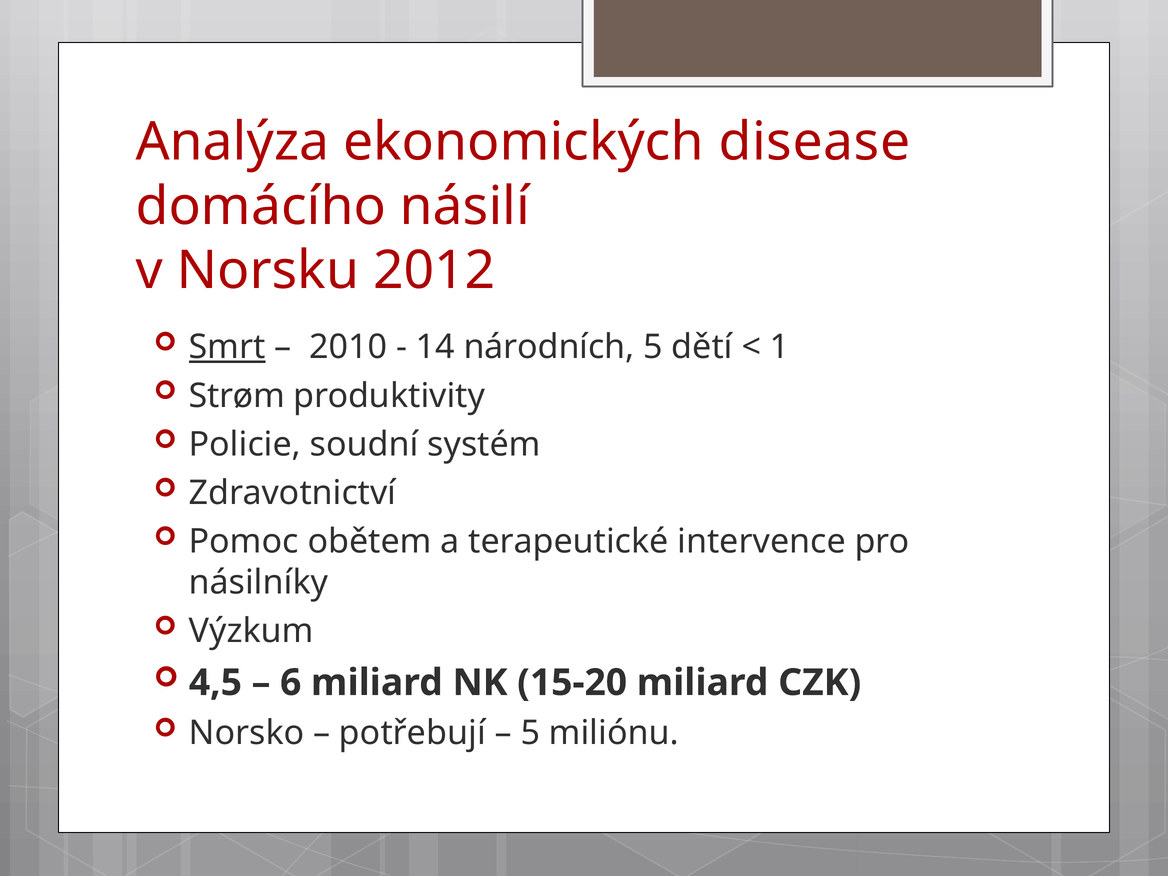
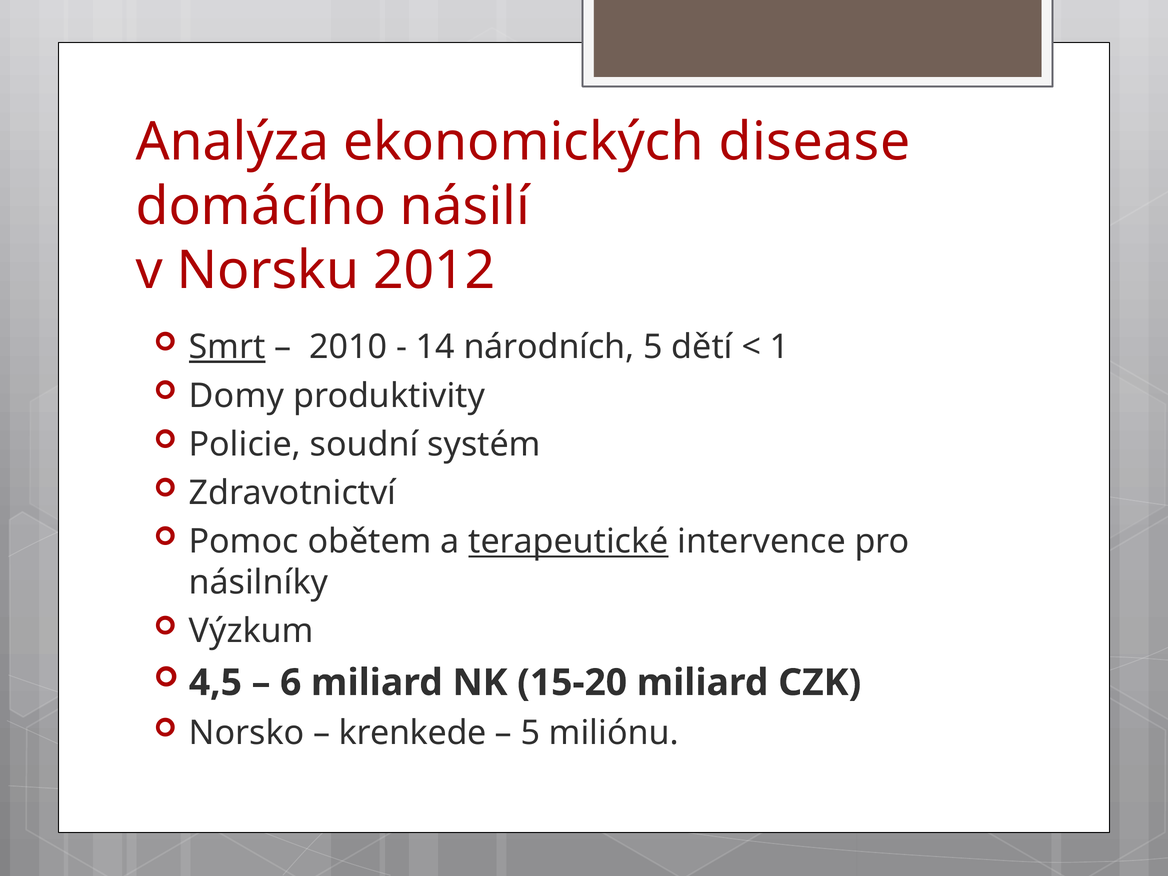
Strøm: Strøm -> Domy
terapeutické underline: none -> present
potřebují: potřebují -> krenkede
